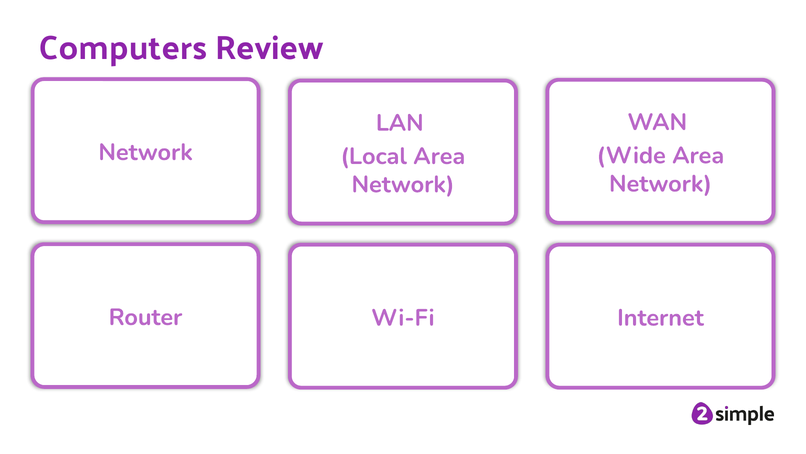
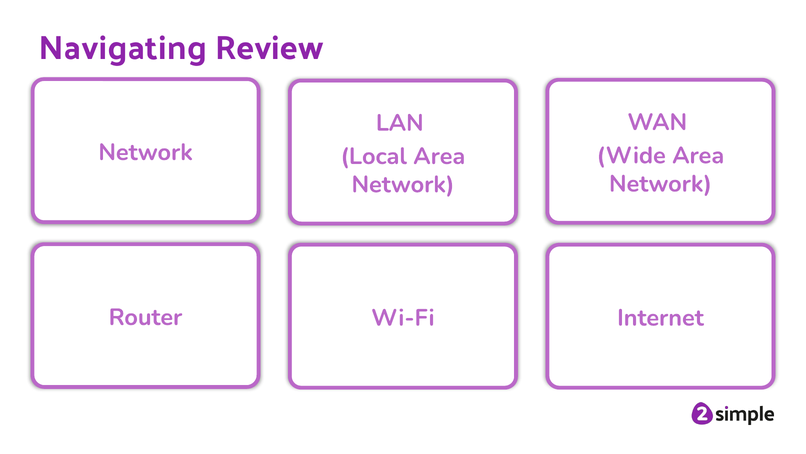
Computers at (123, 48): Computers -> Navigating
